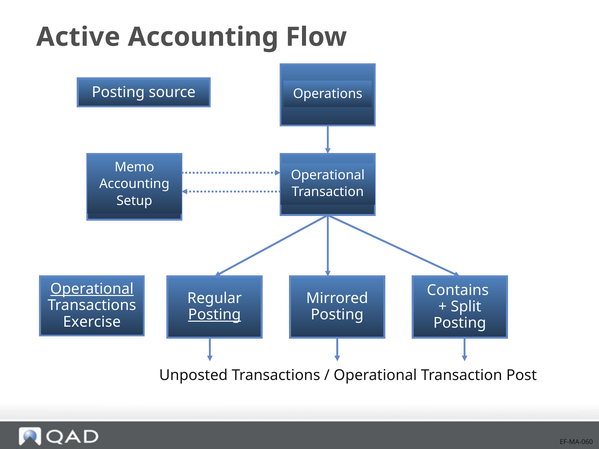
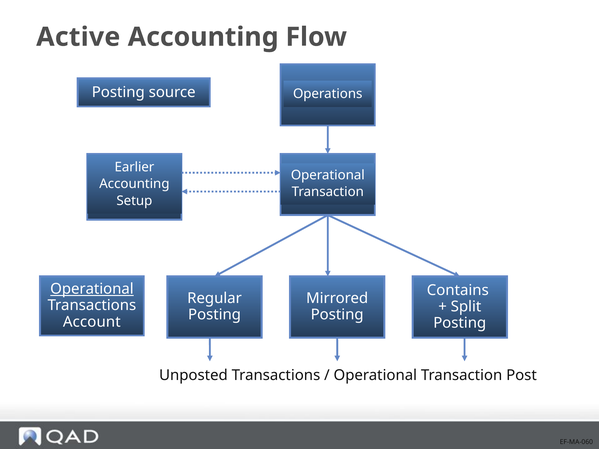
Memo: Memo -> Earlier
Posting at (215, 315) underline: present -> none
Exercise: Exercise -> Account
